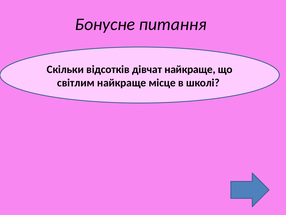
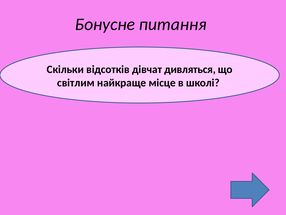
дівчат найкраще: найкраще -> дивляться
